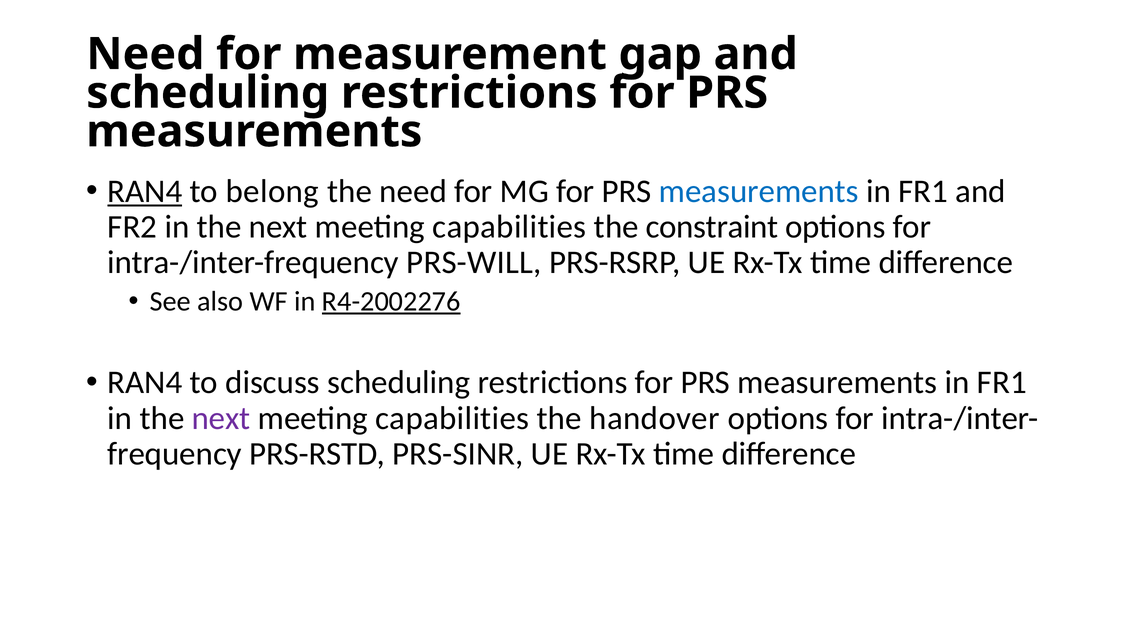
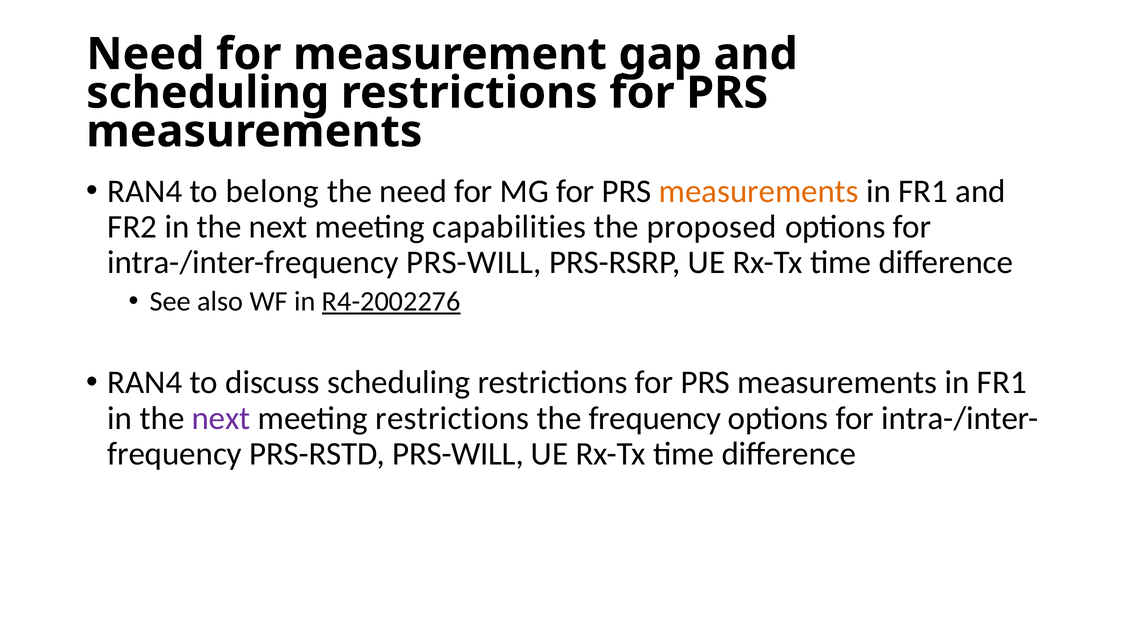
RAN4 at (145, 191) underline: present -> none
measurements at (759, 191) colour: blue -> orange
constraint: constraint -> proposed
capabilities at (452, 418): capabilities -> restrictions
the handover: handover -> frequency
PRS-RSTD PRS-SINR: PRS-SINR -> PRS-WILL
